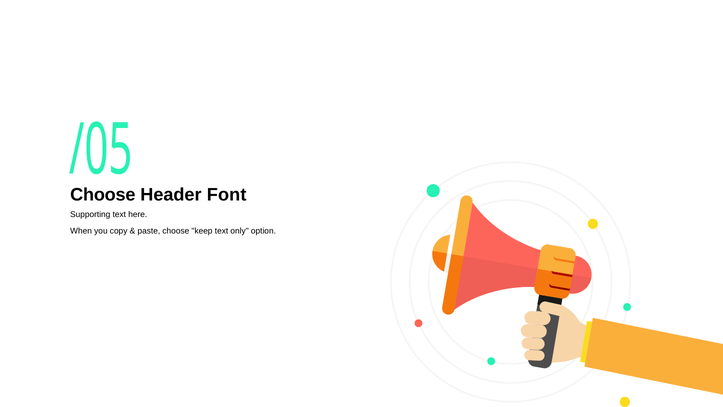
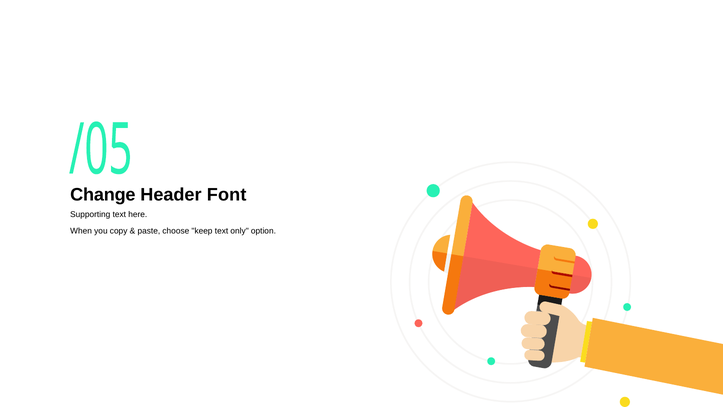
Choose at (103, 194): Choose -> Change
